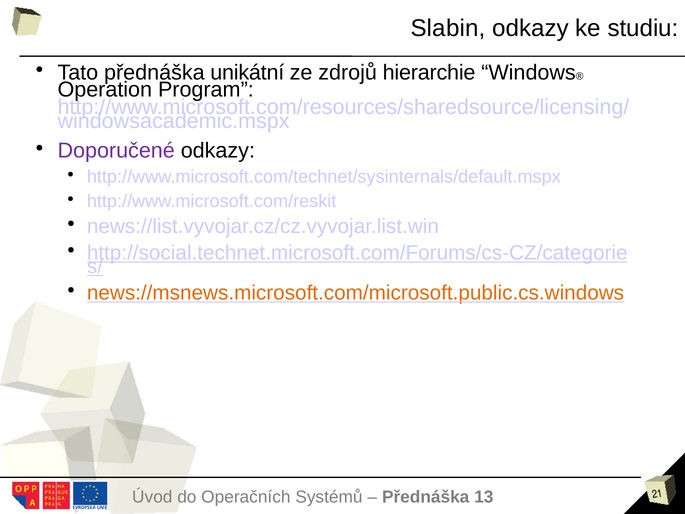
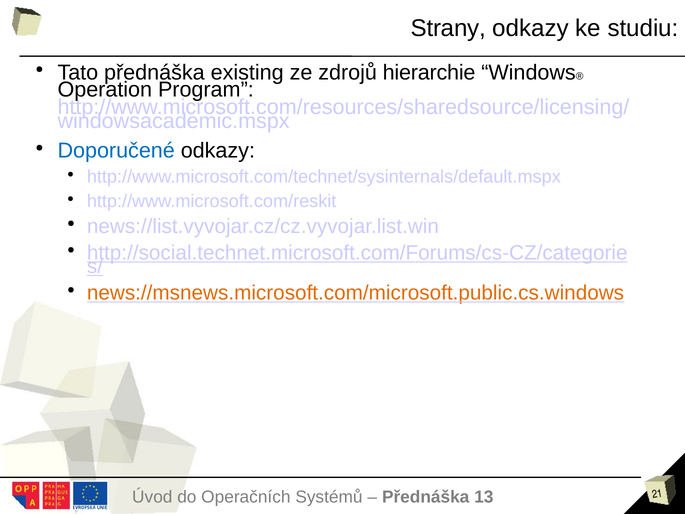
Slabin: Slabin -> Strany
unikátní: unikátní -> existing
Doporučené colour: purple -> blue
